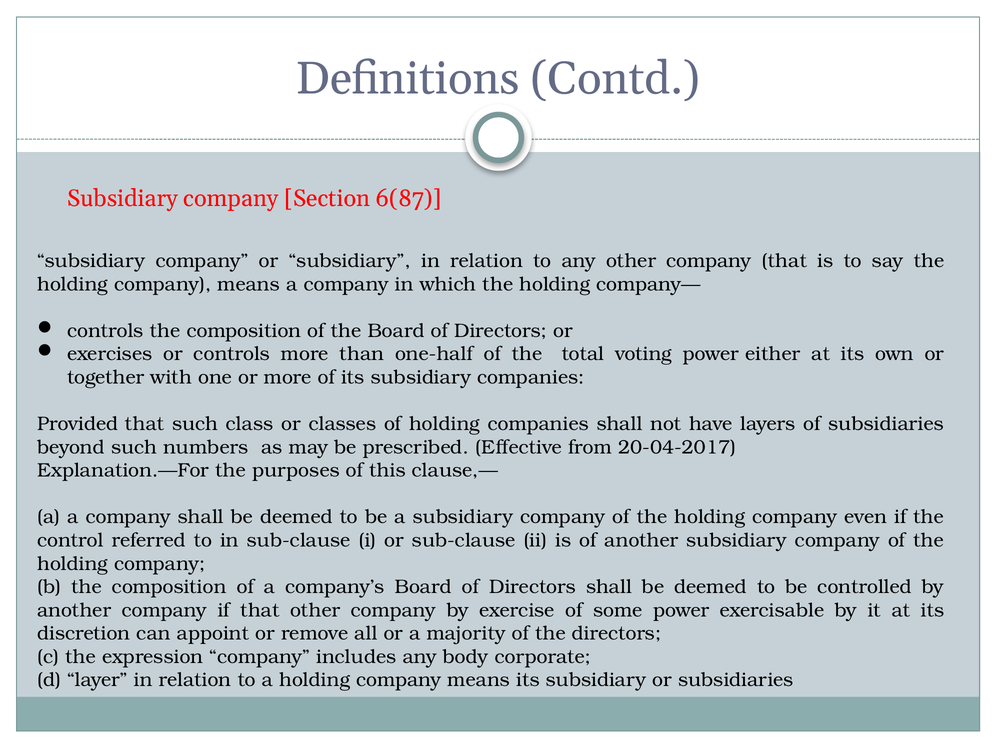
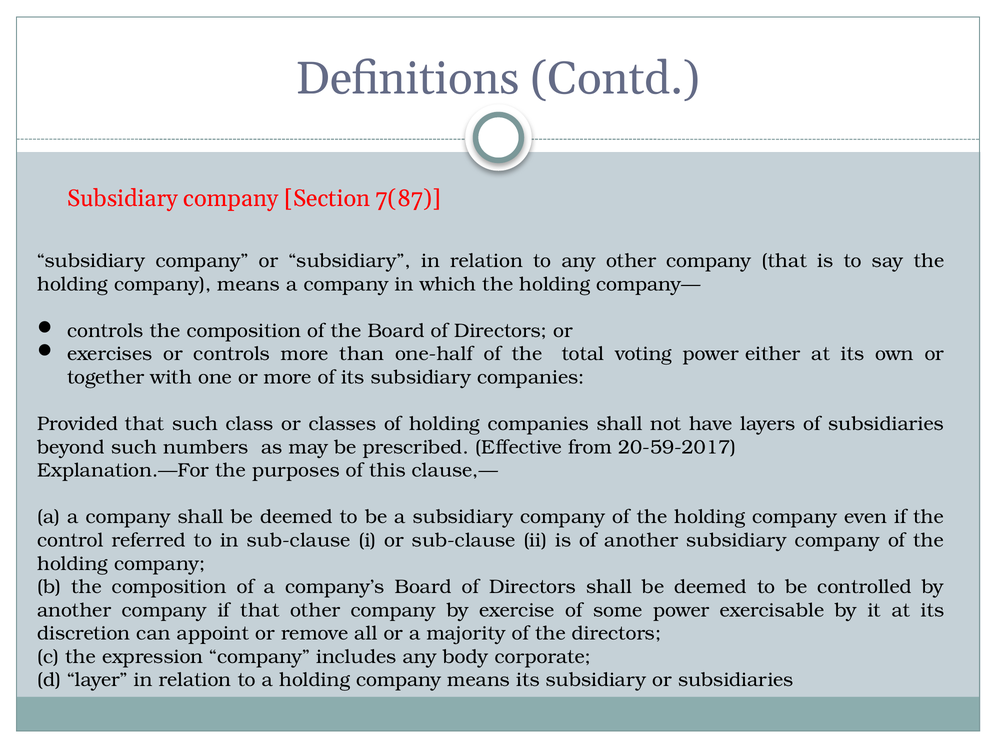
6(87: 6(87 -> 7(87
20-04-2017: 20-04-2017 -> 20-59-2017
